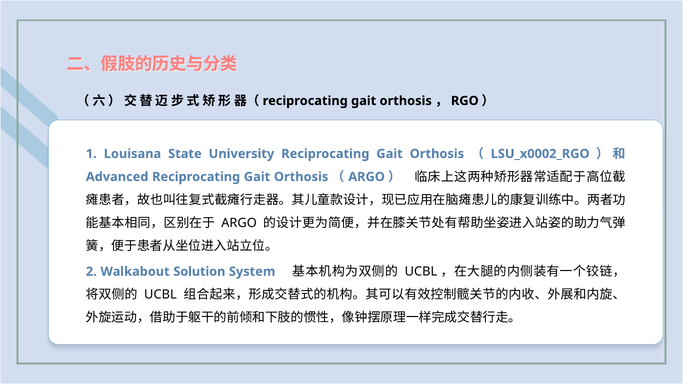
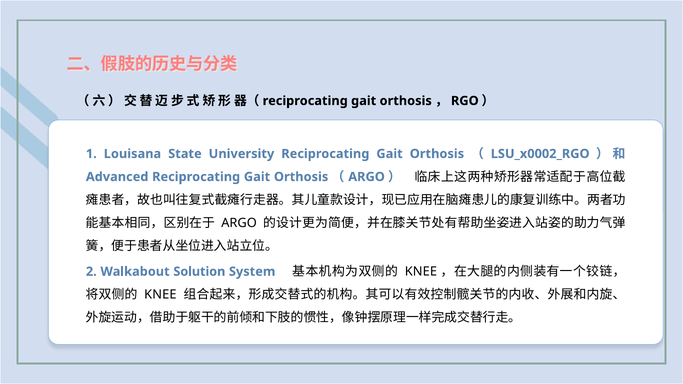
UCBL at (421, 272): UCBL -> KNEE
UCBL at (160, 295): UCBL -> KNEE
